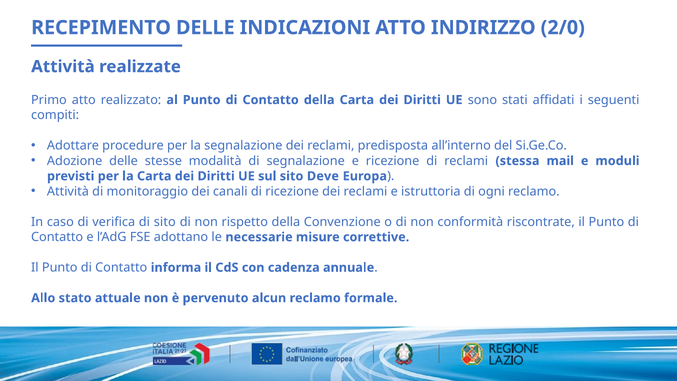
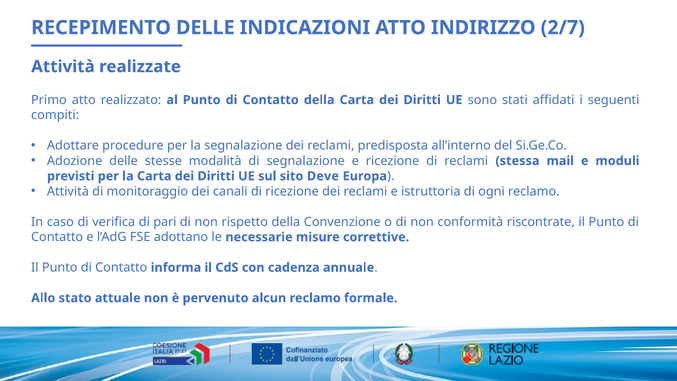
2/0: 2/0 -> 2/7
di sito: sito -> pari
